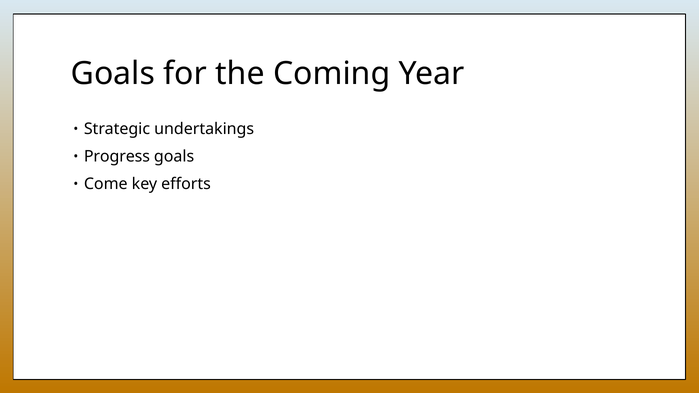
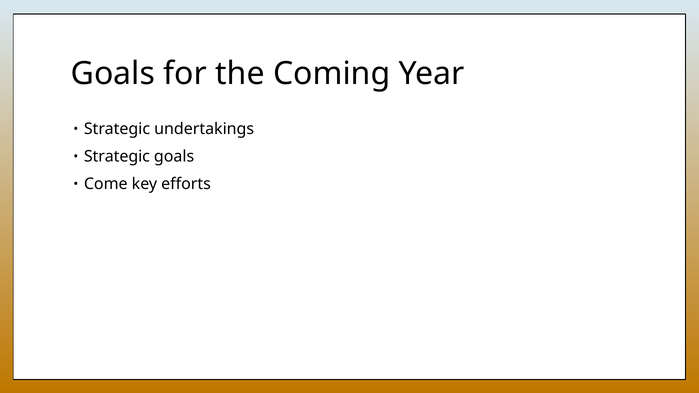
Progress at (117, 157): Progress -> Strategic
